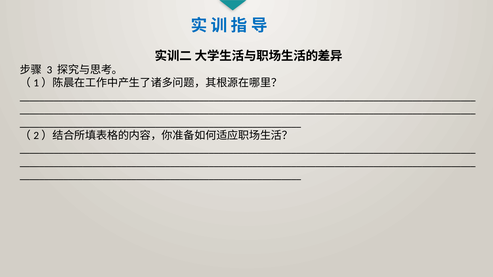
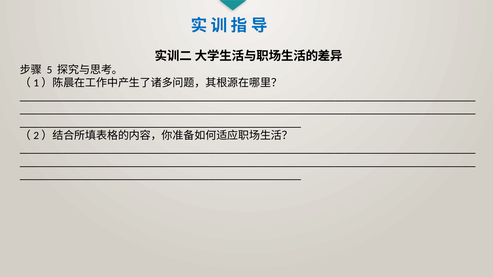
3: 3 -> 5
